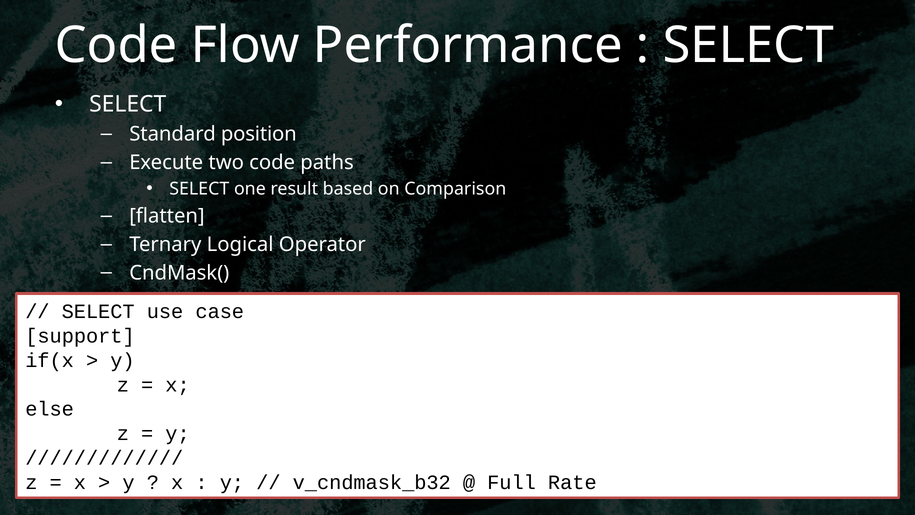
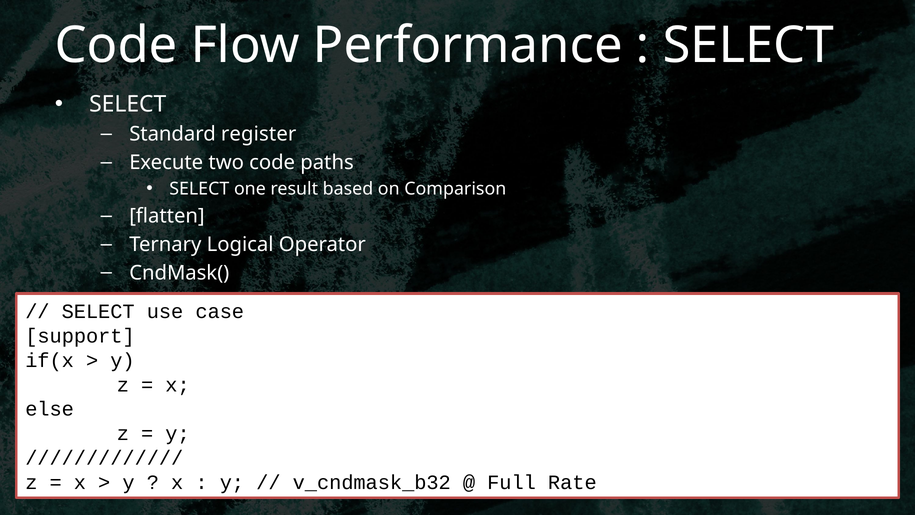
position: position -> register
